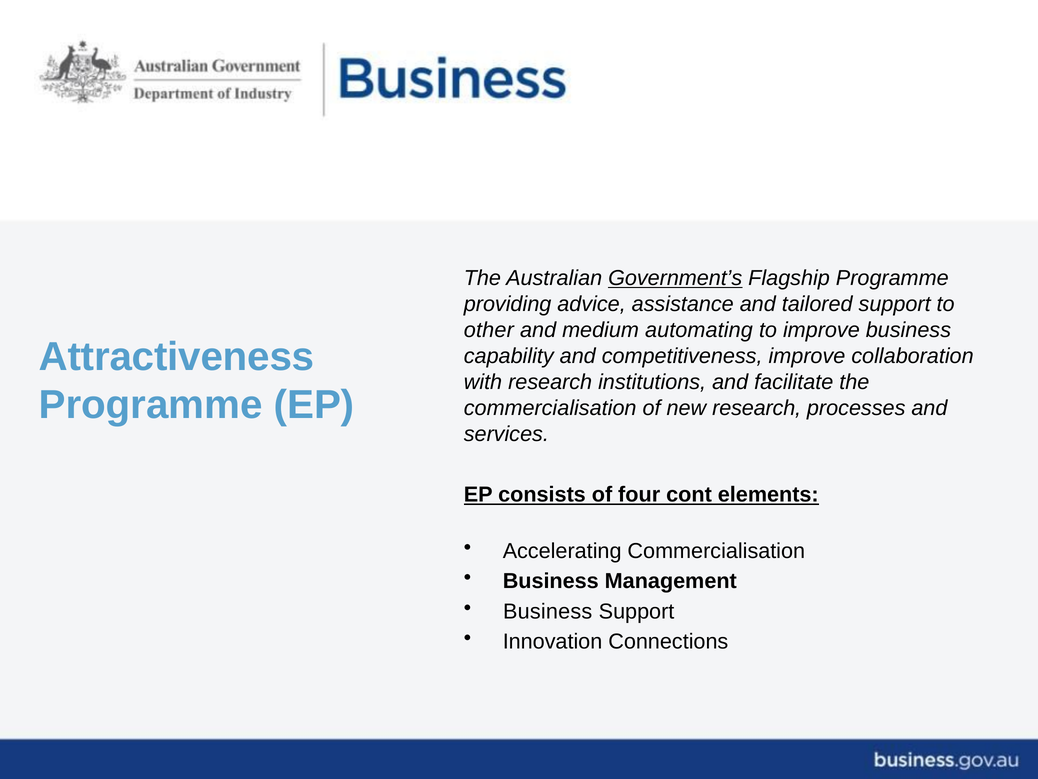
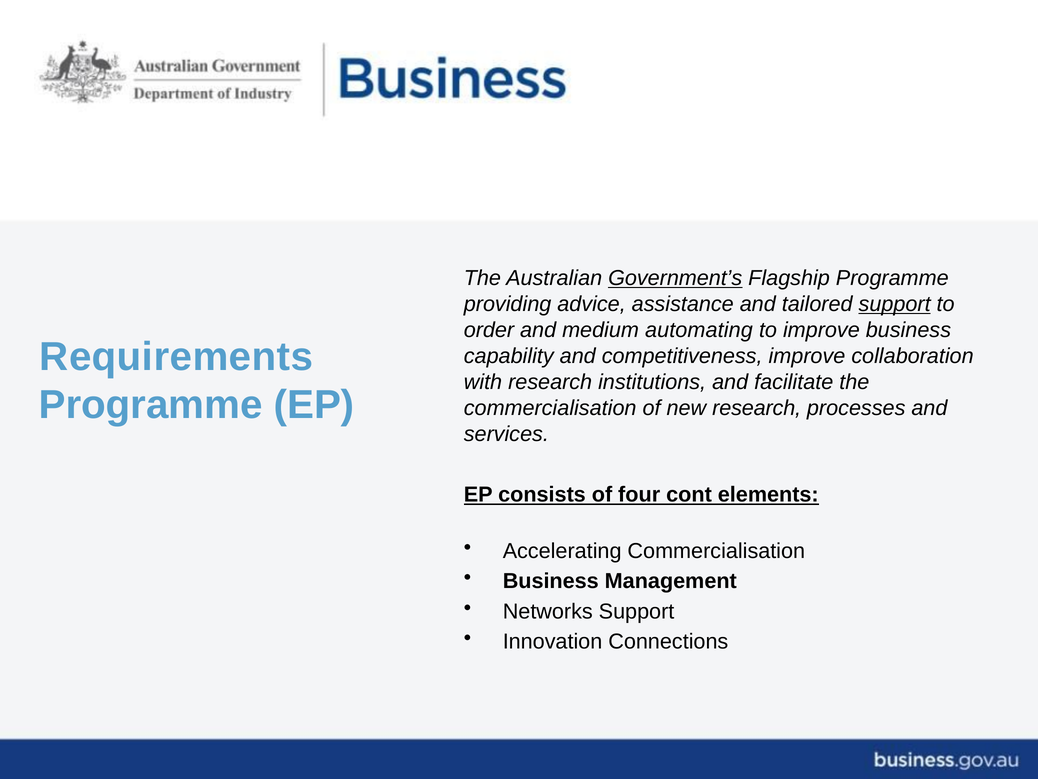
support at (895, 304) underline: none -> present
other: other -> order
Attractiveness: Attractiveness -> Requirements
Business at (548, 611): Business -> Networks
